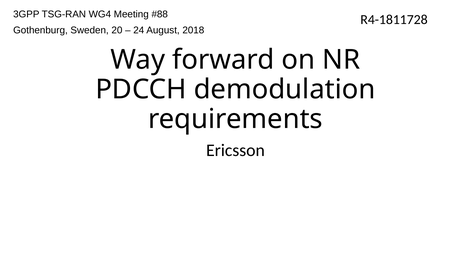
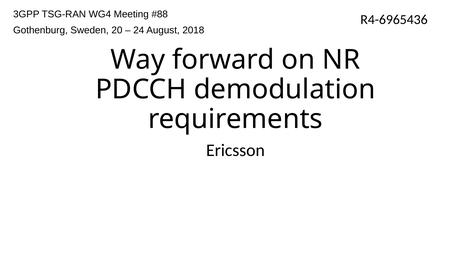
R4-1811728: R4-1811728 -> R4-6965436
